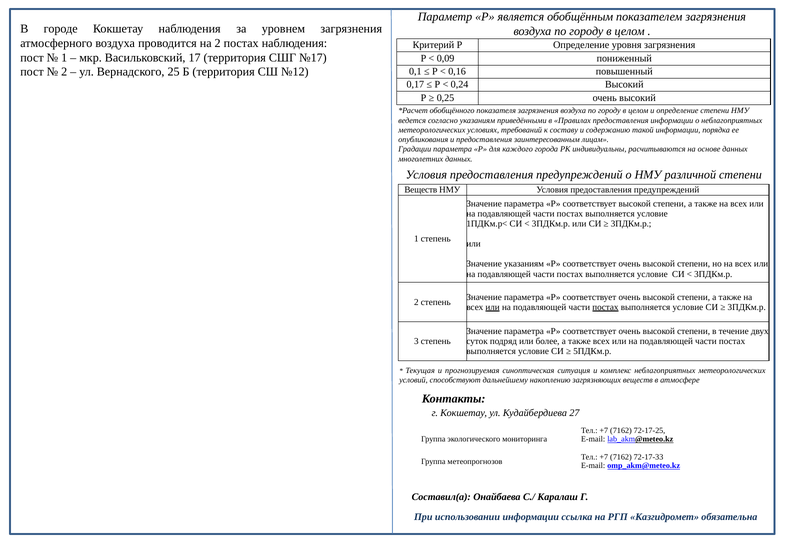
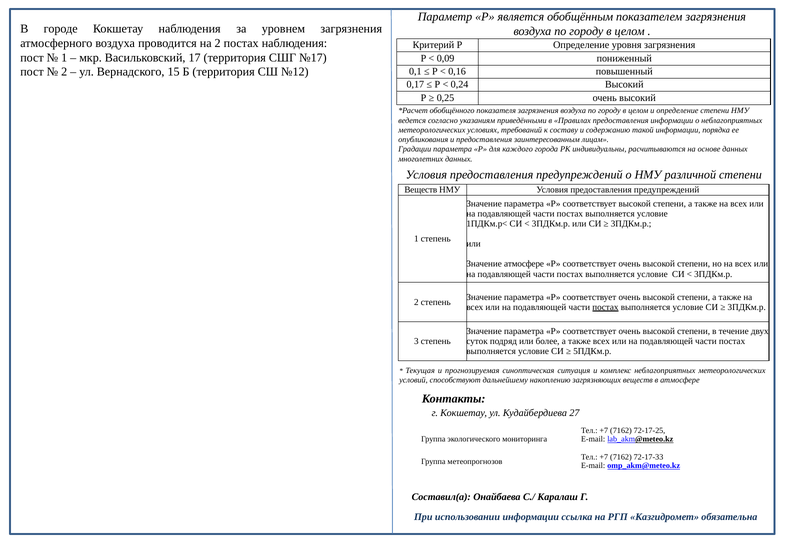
25: 25 -> 15
Значение указаниям: указаниям -> атмосфере
или at (493, 307) underline: present -> none
